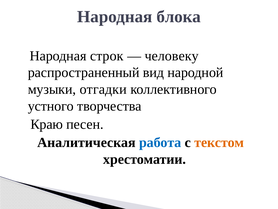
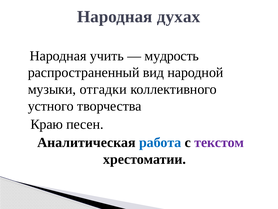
блока: блока -> духах
строк: строк -> учить
человеку: человеку -> мудрость
текстом colour: orange -> purple
